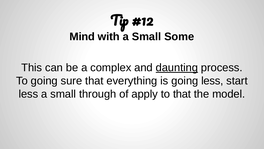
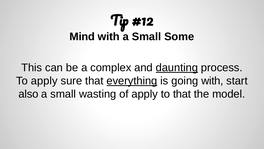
To going: going -> apply
everything underline: none -> present
going less: less -> with
less at (28, 94): less -> also
through: through -> wasting
